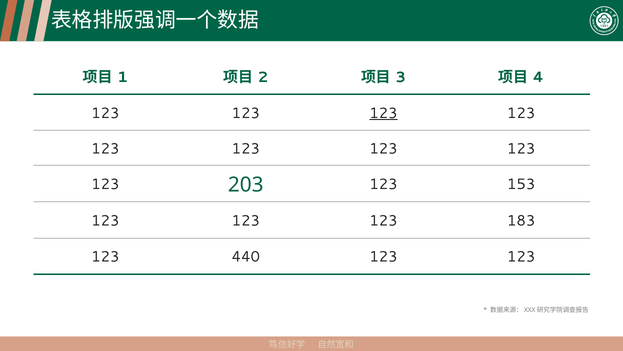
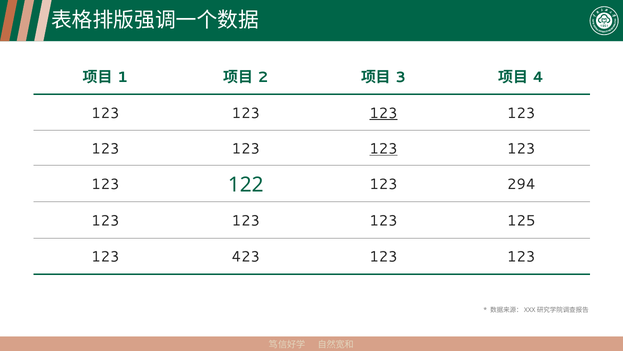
123 at (383, 149) underline: none -> present
203: 203 -> 122
153: 153 -> 294
183: 183 -> 125
440: 440 -> 423
